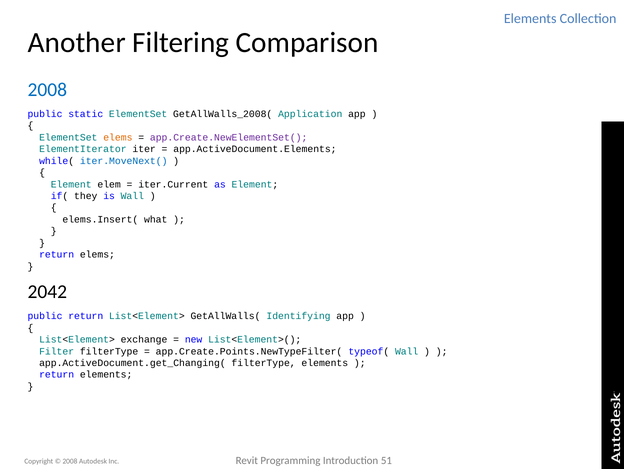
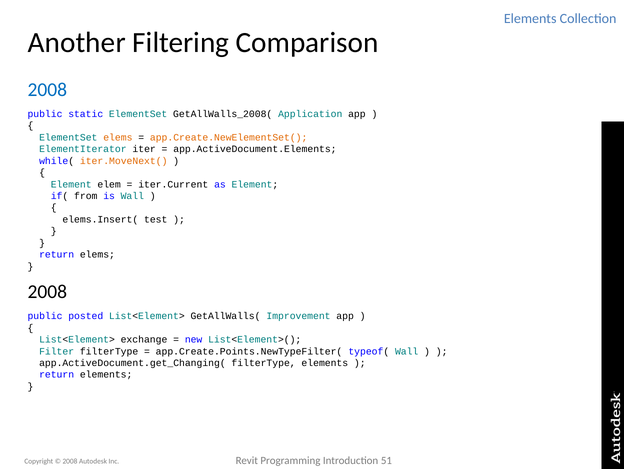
app.Create.NewElementSet( colour: purple -> orange
iter.MoveNext( colour: blue -> orange
they: they -> from
what: what -> test
2042 at (47, 291): 2042 -> 2008
public return: return -> posted
Identifying: Identifying -> Improvement
